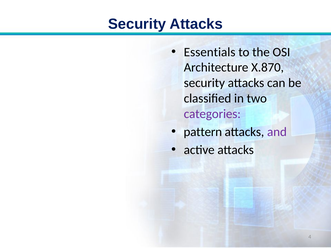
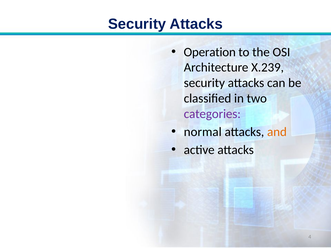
Essentials: Essentials -> Operation
X.870: X.870 -> X.239
pattern: pattern -> normal
and colour: purple -> orange
